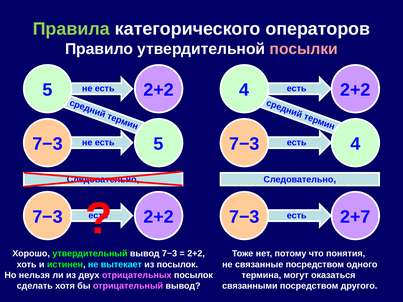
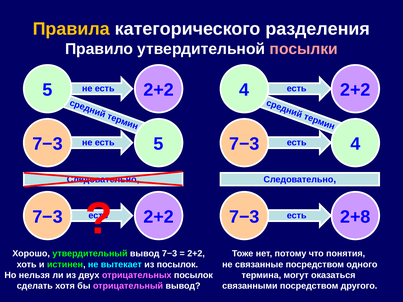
Правила colour: light green -> yellow
операторов: операторов -> разделения
2+7: 2+7 -> 2+8
